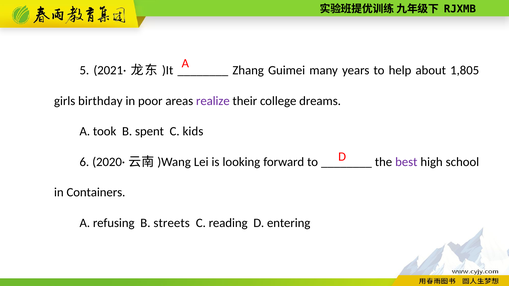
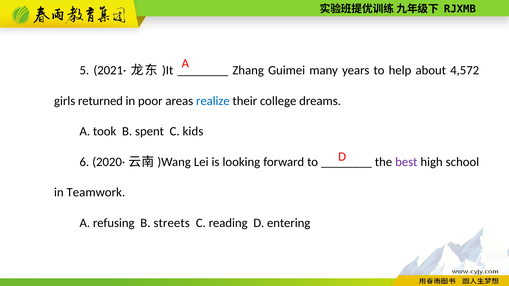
1,805: 1,805 -> 4,572
birthday: birthday -> returned
realize colour: purple -> blue
Containers: Containers -> Teamwork
